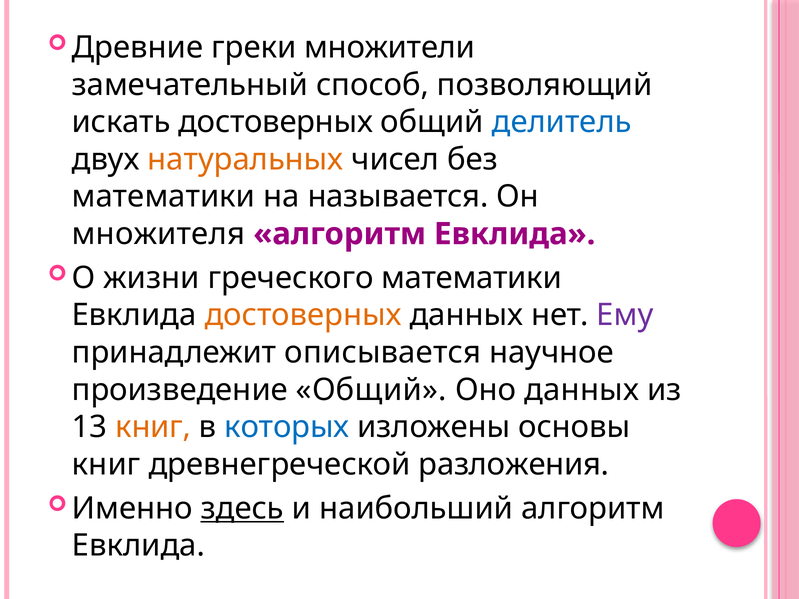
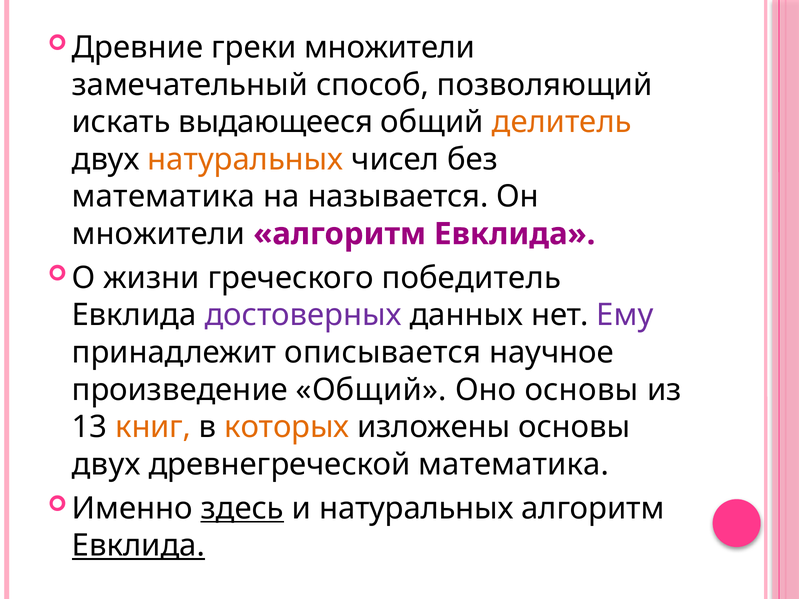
искать достоверных: достоверных -> выдающееся
делитель colour: blue -> orange
математики at (164, 197): математики -> математика
множителя at (158, 234): множителя -> множители
греческого математики: математики -> победитель
достоверных at (303, 315) colour: orange -> purple
Оно данных: данных -> основы
которых colour: blue -> orange
книг at (106, 465): книг -> двух
древнегреческой разложения: разложения -> математика
и наибольший: наибольший -> натуральных
Евклида at (138, 546) underline: none -> present
